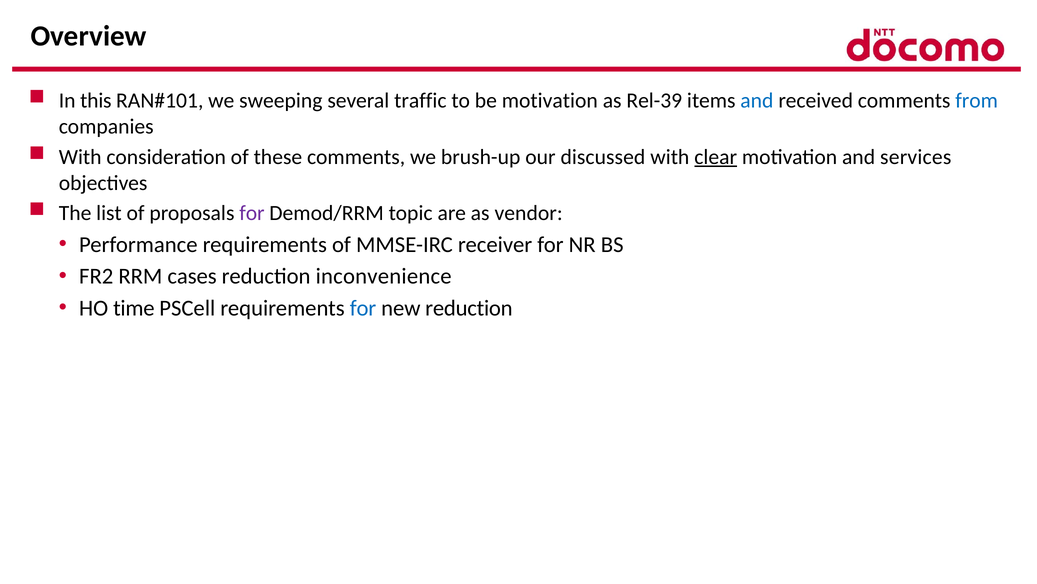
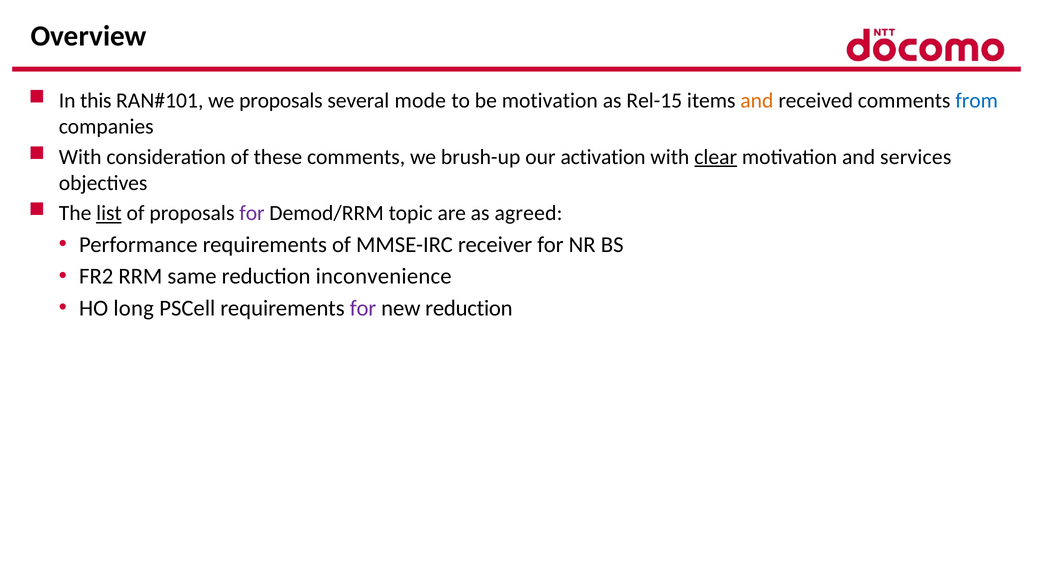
we sweeping: sweeping -> proposals
traffic: traffic -> mode
Rel-39: Rel-39 -> Rel-15
and at (757, 101) colour: blue -> orange
discussed: discussed -> activation
list underline: none -> present
vendor: vendor -> agreed
cases: cases -> same
time: time -> long
for at (363, 308) colour: blue -> purple
